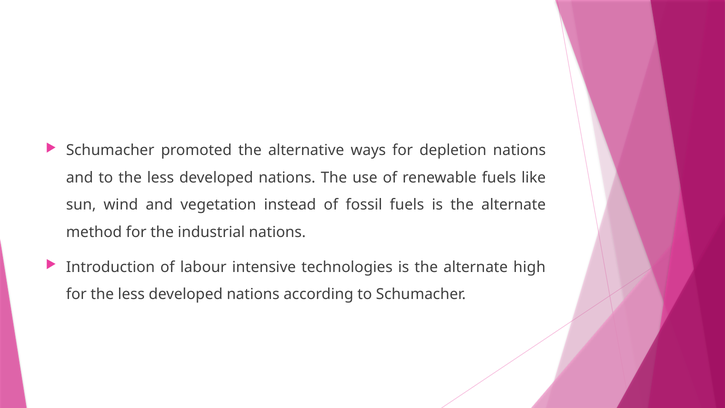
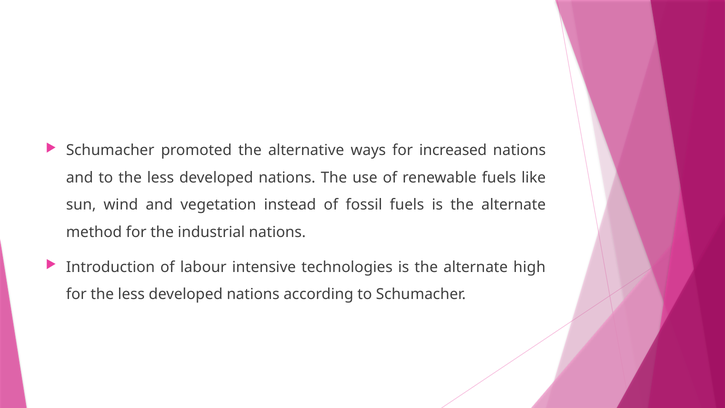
depletion: depletion -> increased
